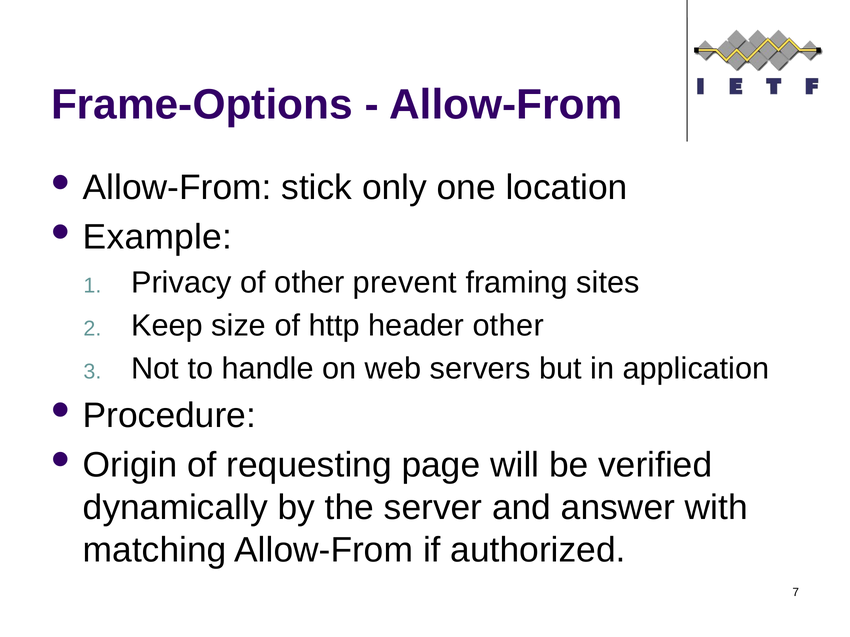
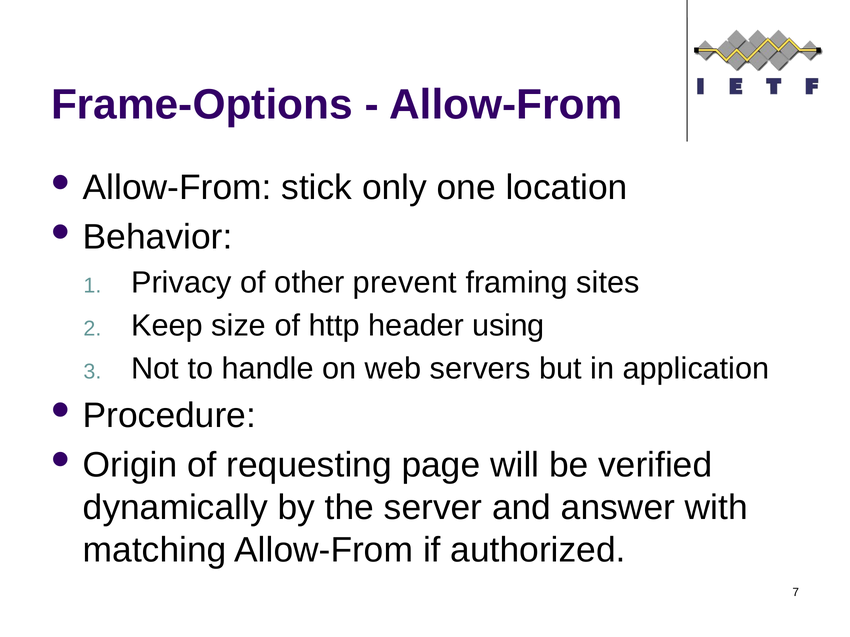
Example: Example -> Behavior
header other: other -> using
